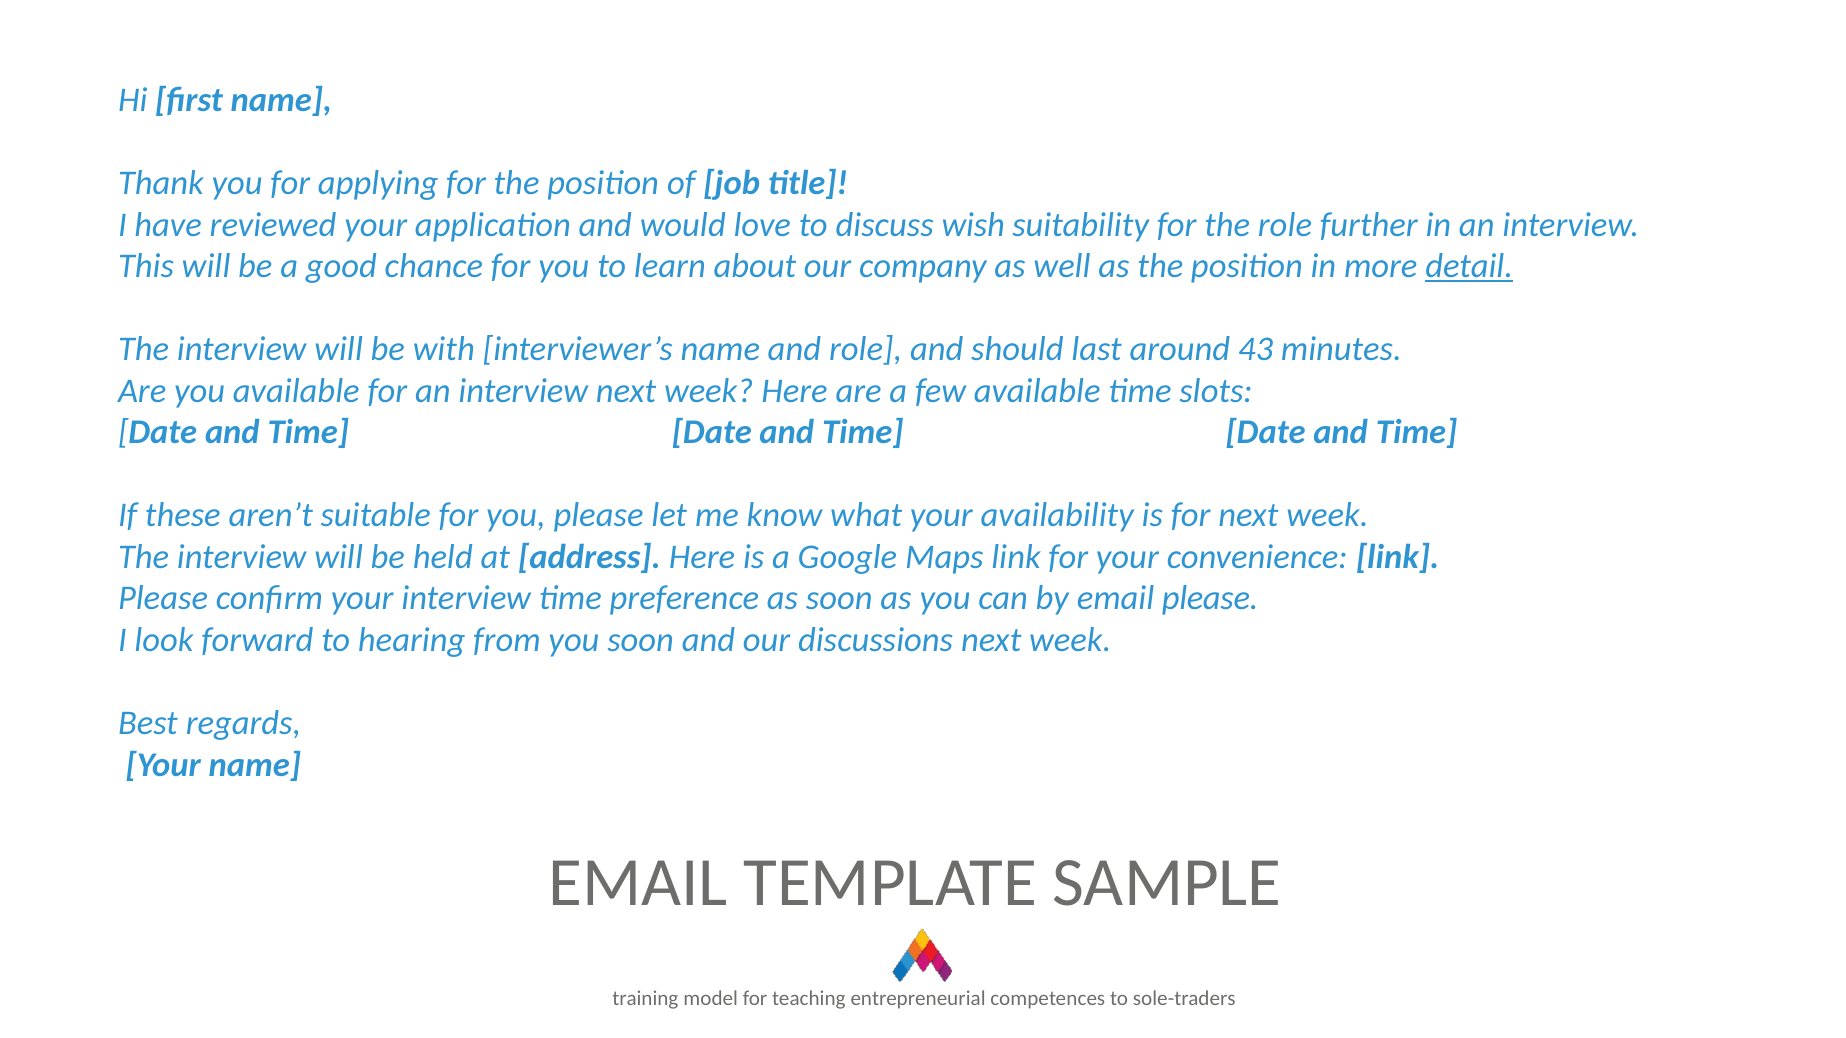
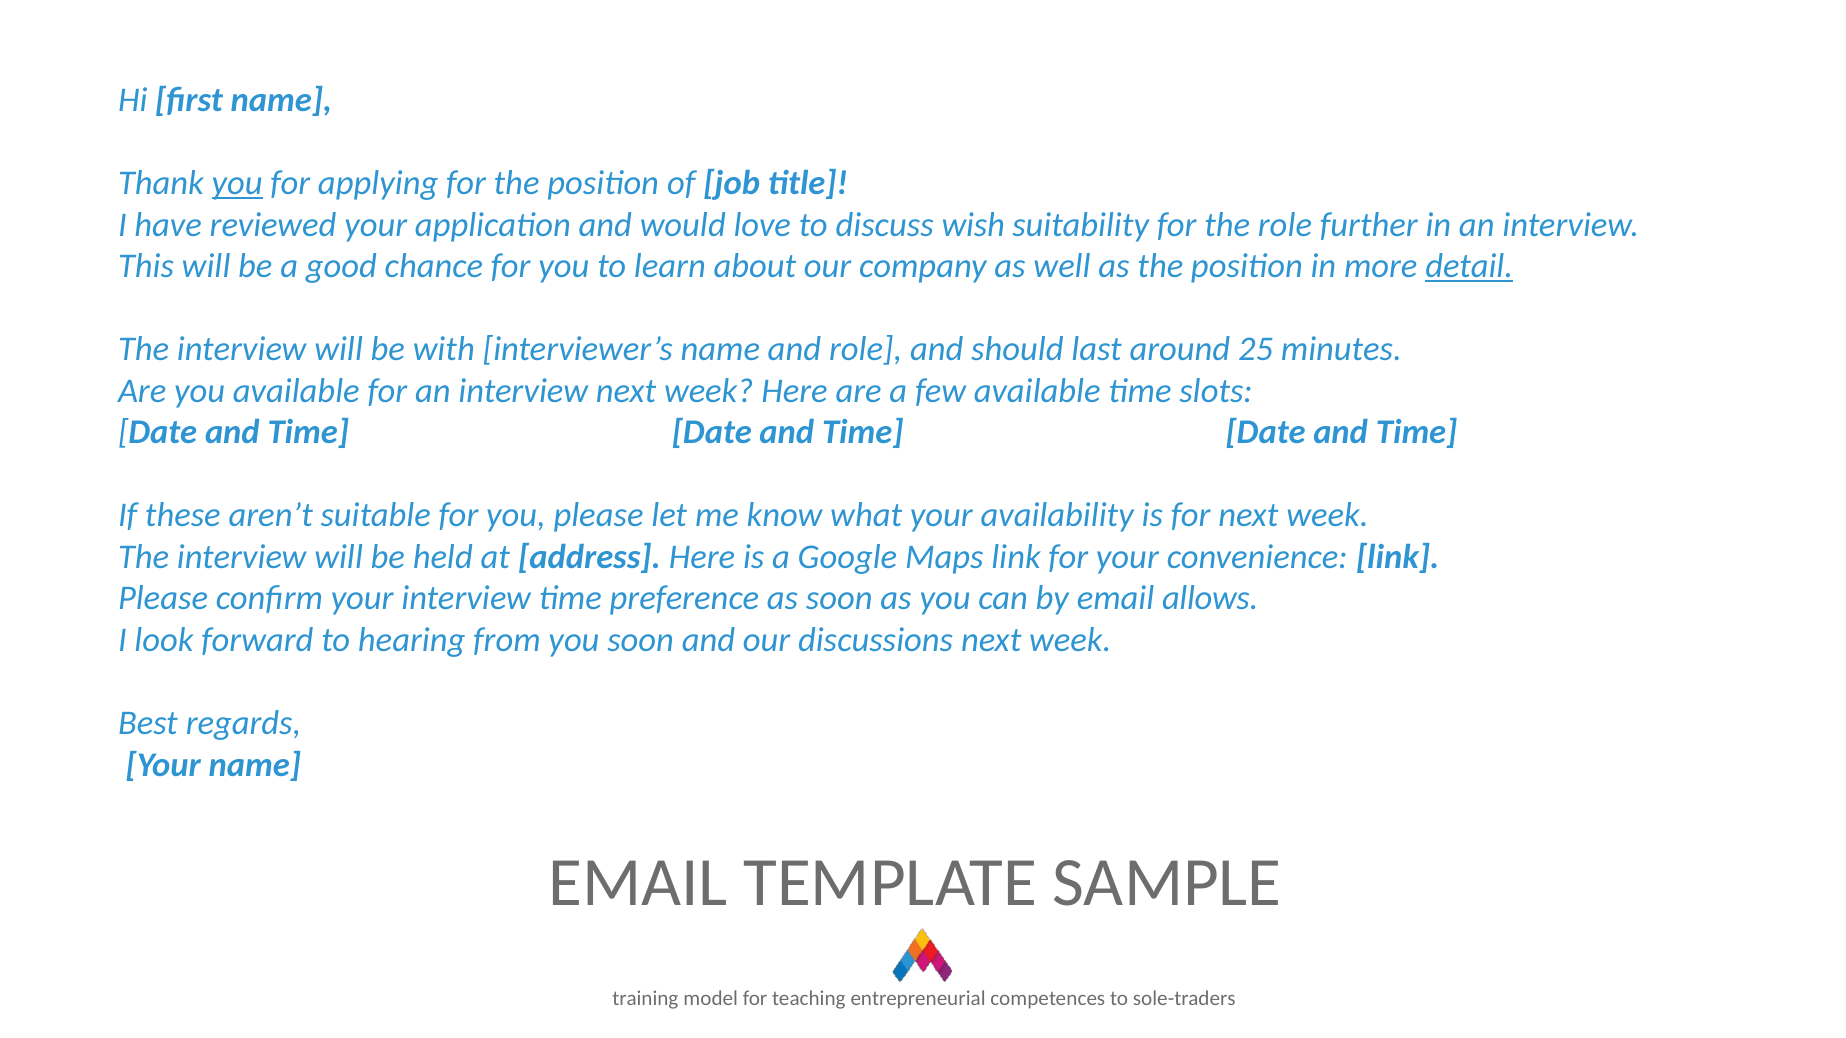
you at (237, 183) underline: none -> present
43: 43 -> 25
email please: please -> allows
